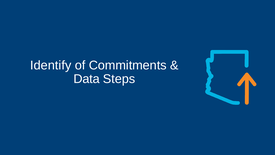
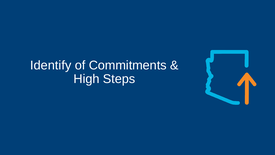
Data: Data -> High
